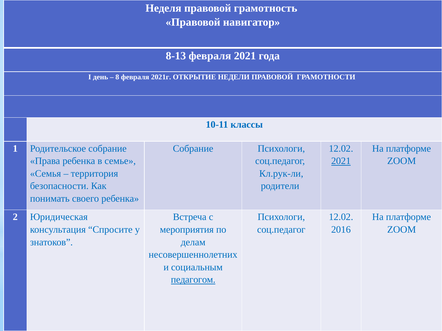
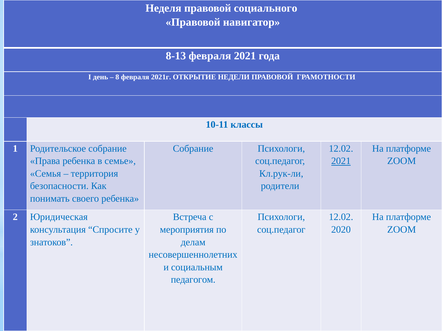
грамотность: грамотность -> социального
2016: 2016 -> 2020
педагогом underline: present -> none
